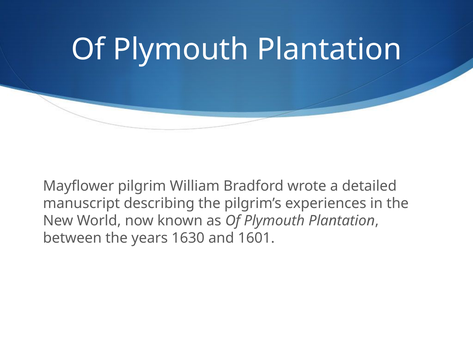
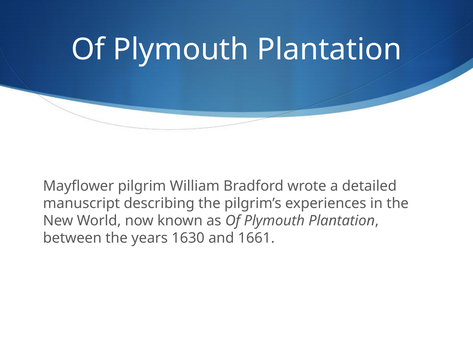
1601: 1601 -> 1661
